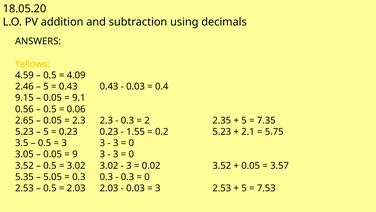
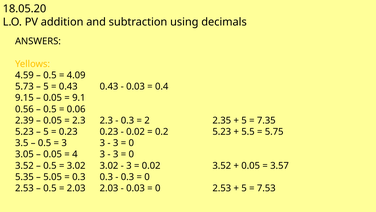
2.46: 2.46 -> 5.73
2.65: 2.65 -> 2.39
1.55 at (136, 131): 1.55 -> 0.02
2.1: 2.1 -> 5.5
9: 9 -> 4
3 at (158, 188): 3 -> 0
